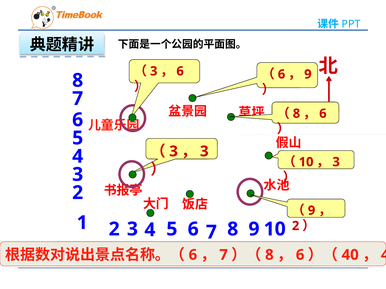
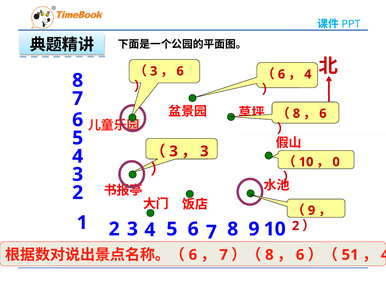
9 at (308, 74): 9 -> 4
3 at (336, 162): 3 -> 0
40: 40 -> 51
